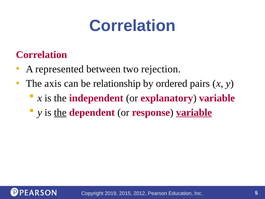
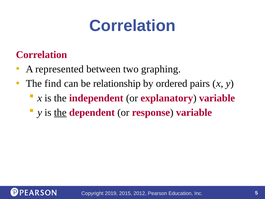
rejection: rejection -> graphing
axis: axis -> find
variable at (194, 112) underline: present -> none
